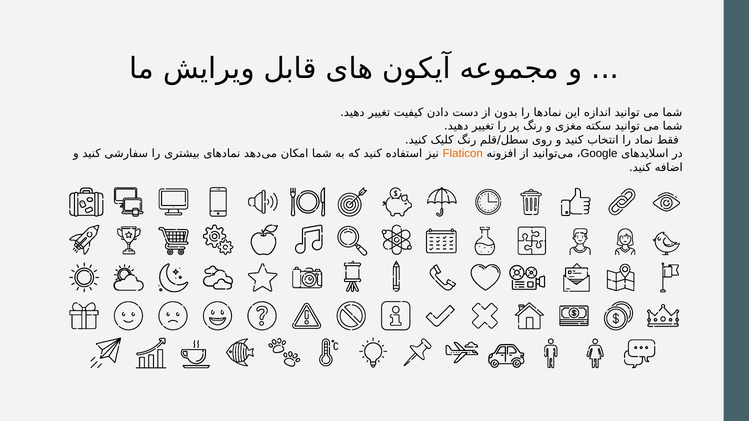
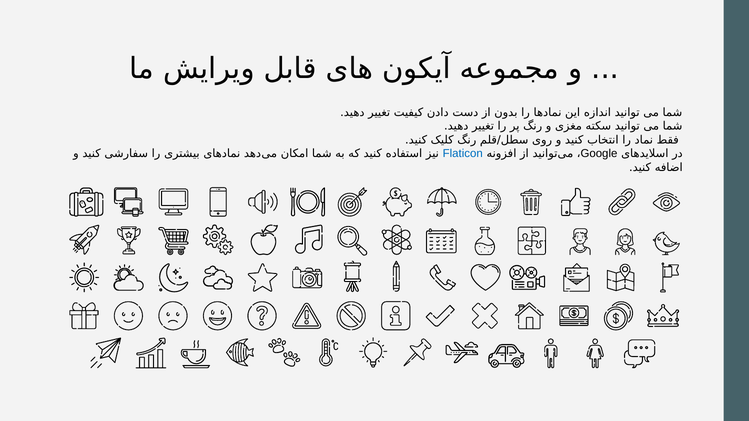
Flaticon colour: orange -> blue
